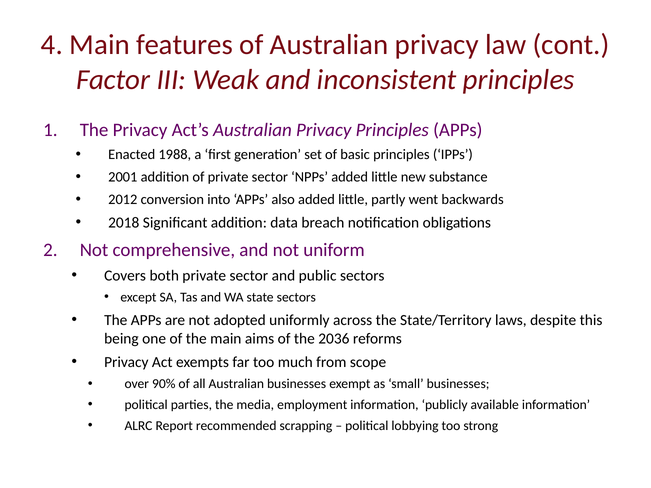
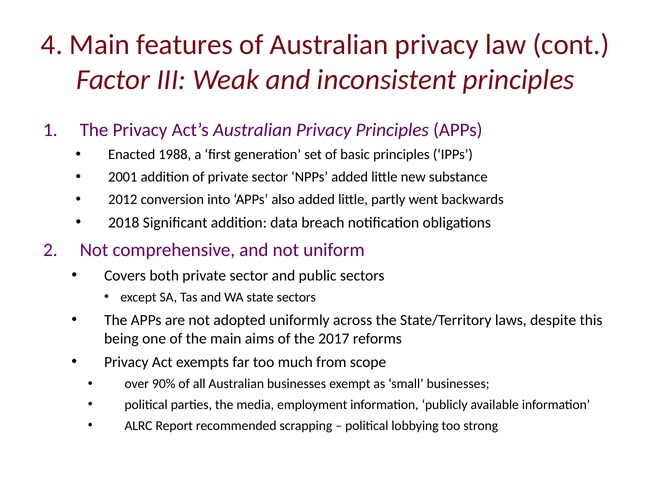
2036: 2036 -> 2017
